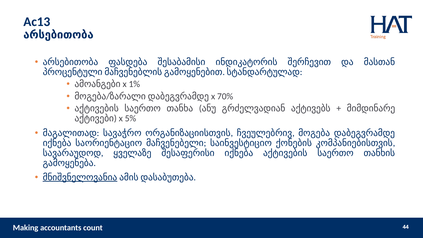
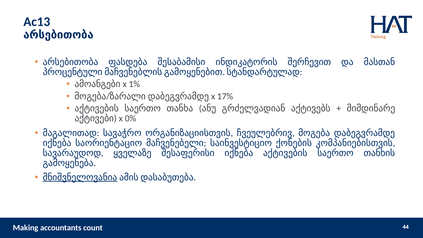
70%: 70% -> 17%
5%: 5% -> 0%
